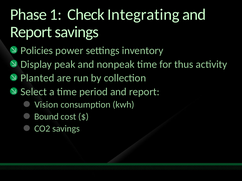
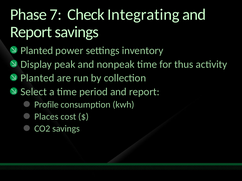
1: 1 -> 7
Policies at (37, 51): Policies -> Planted
Vision: Vision -> Profile
Bound: Bound -> Places
